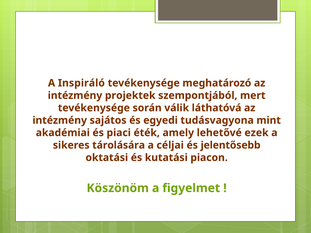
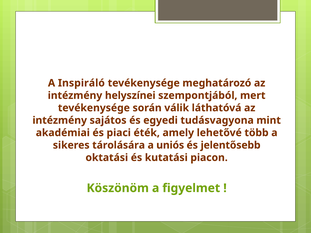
projektek: projektek -> helyszínei
ezek: ezek -> több
céljai: céljai -> uniós
